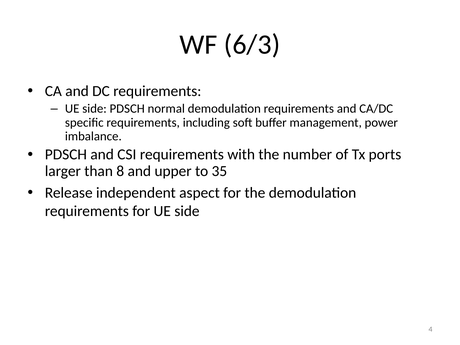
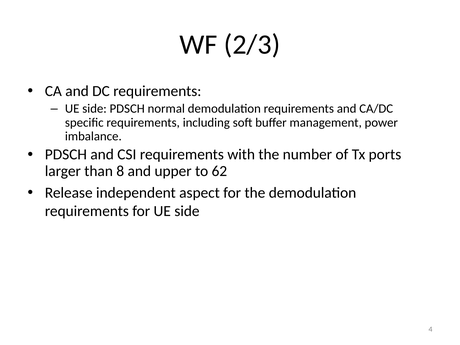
6/3: 6/3 -> 2/3
35: 35 -> 62
